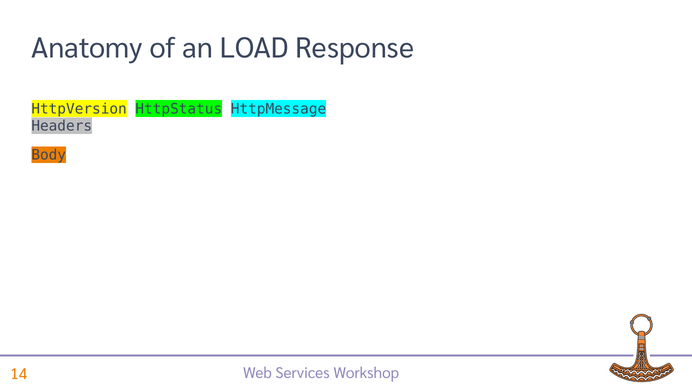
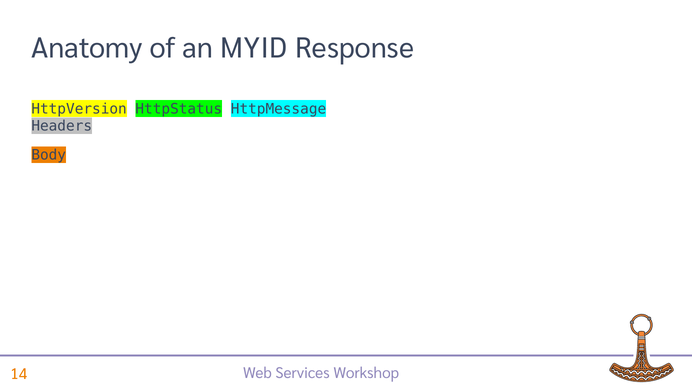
LOAD: LOAD -> MYID
